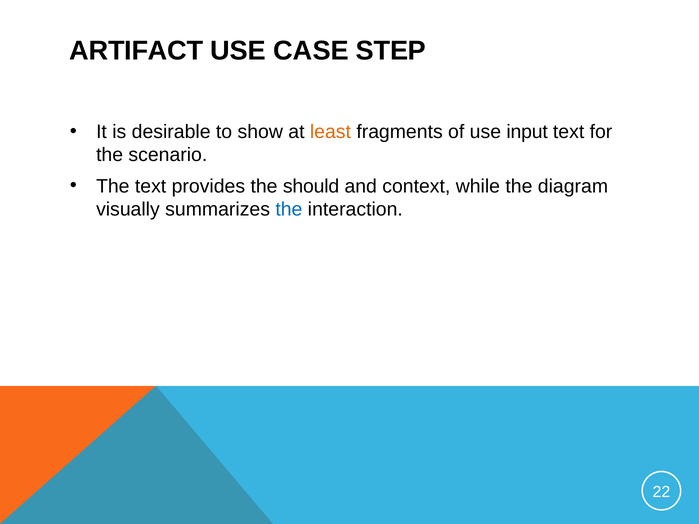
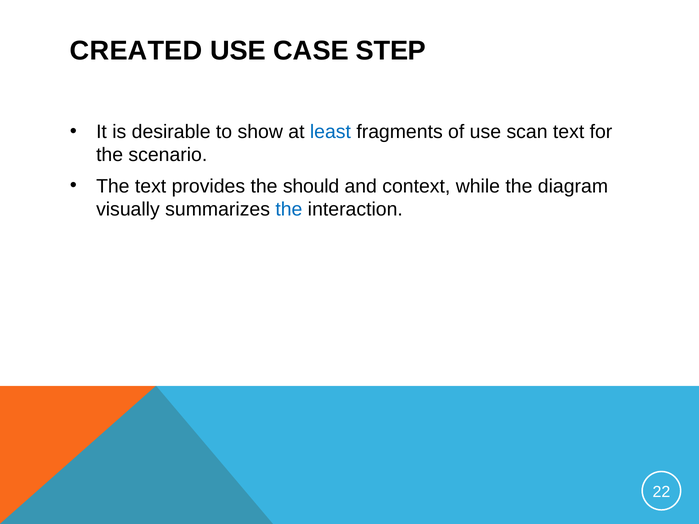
ARTIFACT: ARTIFACT -> CREATED
least colour: orange -> blue
input: input -> scan
